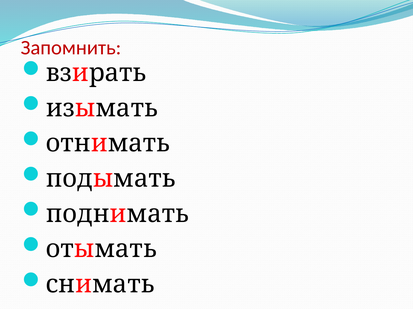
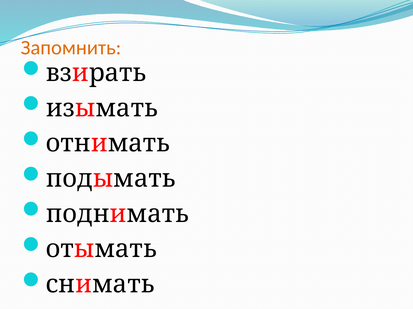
Запомнить colour: red -> orange
